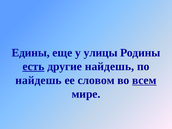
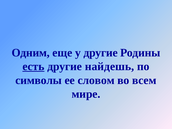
Едины: Едины -> Одним
у улицы: улицы -> другие
найдешь at (38, 80): найдешь -> символы
всем underline: present -> none
